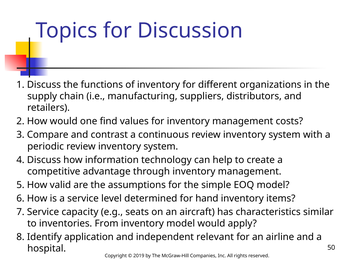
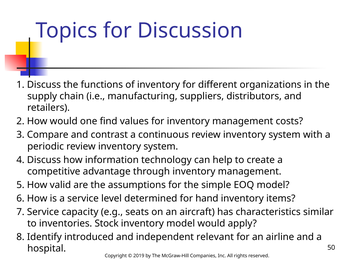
From: From -> Stock
application: application -> introduced
